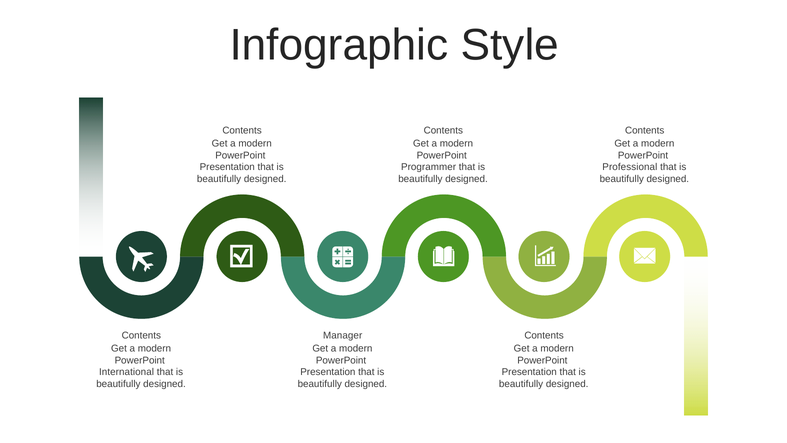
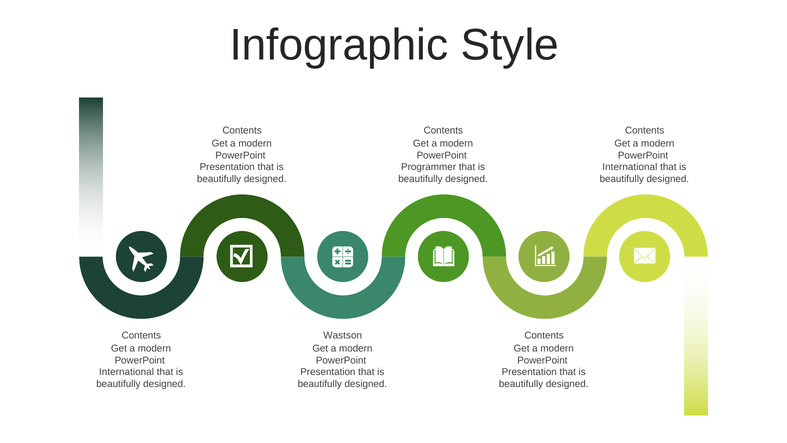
Professional at (630, 167): Professional -> International
Manager: Manager -> Wastson
